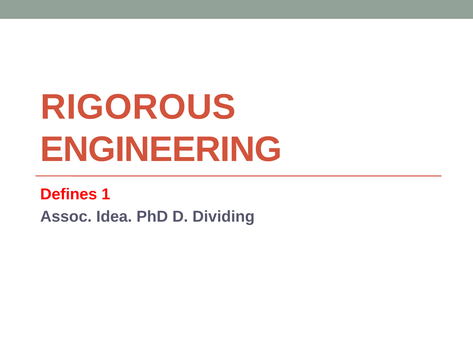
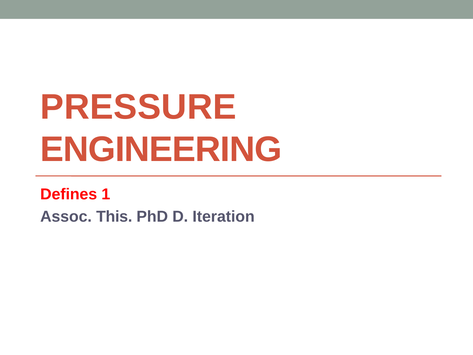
RIGOROUS: RIGOROUS -> PRESSURE
Idea: Idea -> This
Dividing: Dividing -> Iteration
